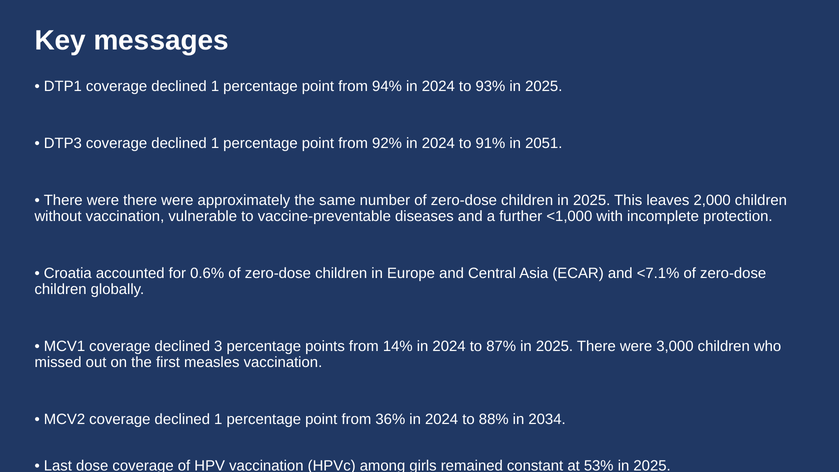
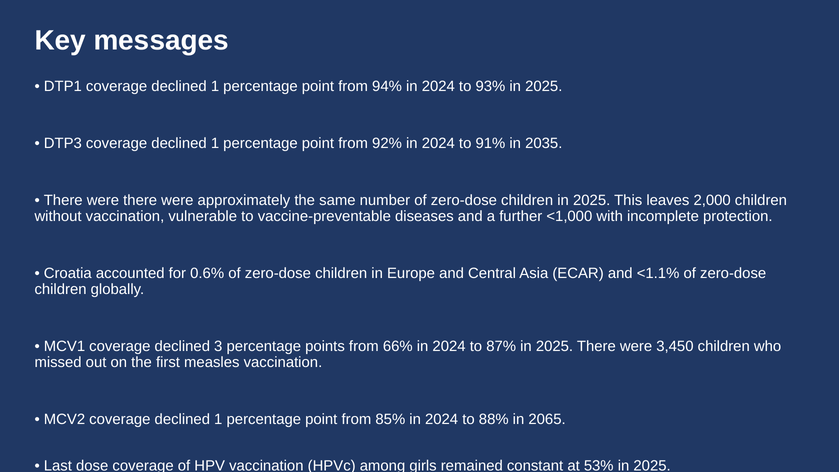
2051: 2051 -> 2035
<7.1%: <7.1% -> <1.1%
14%: 14% -> 66%
3,000: 3,000 -> 3,450
36%: 36% -> 85%
2034: 2034 -> 2065
